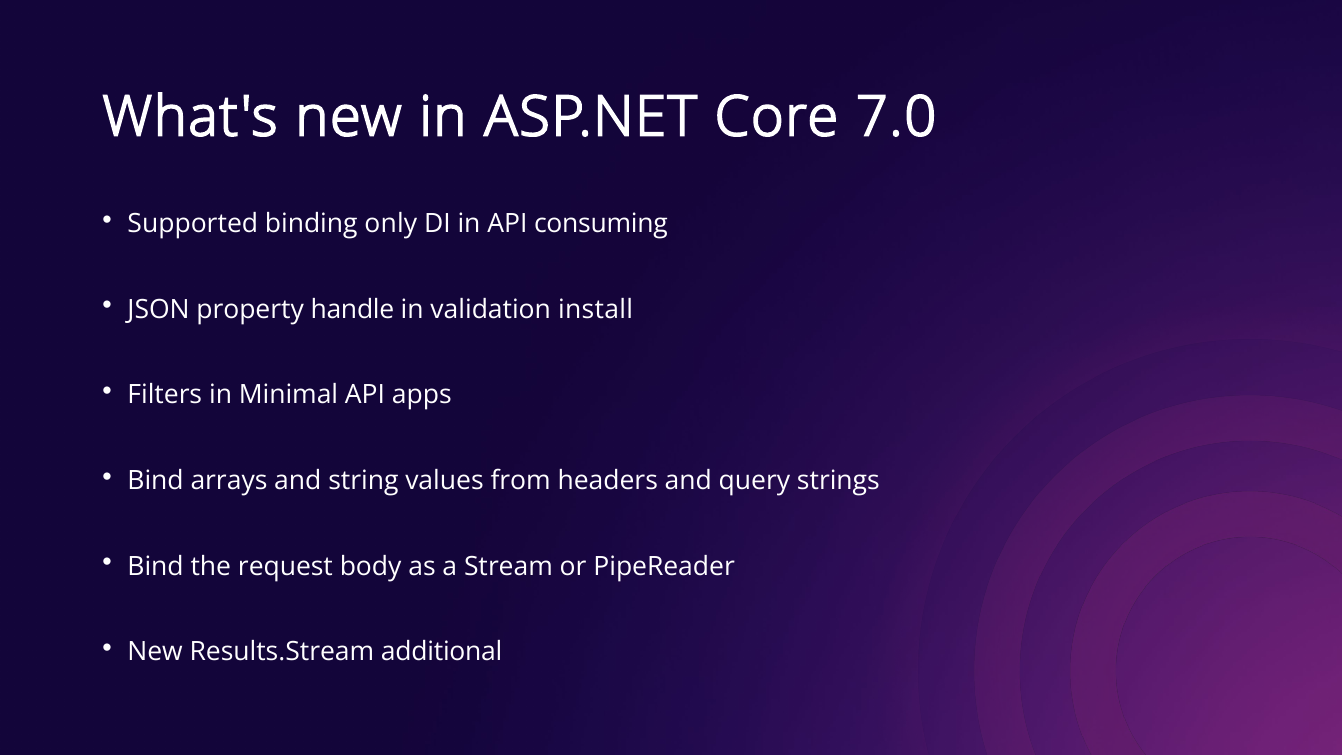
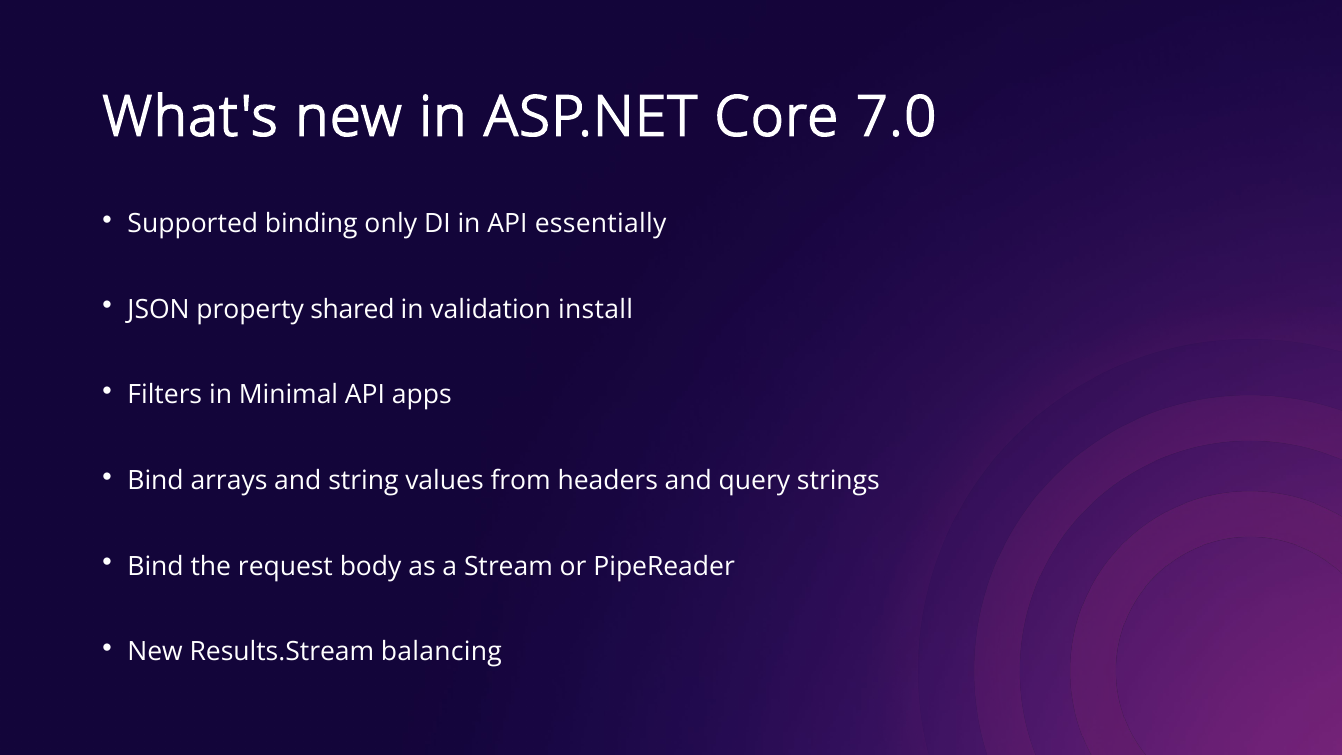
consuming: consuming -> essentially
handle: handle -> shared
additional: additional -> balancing
